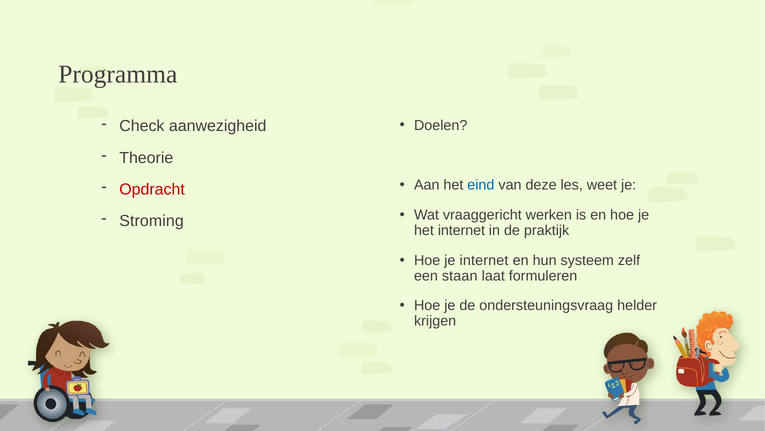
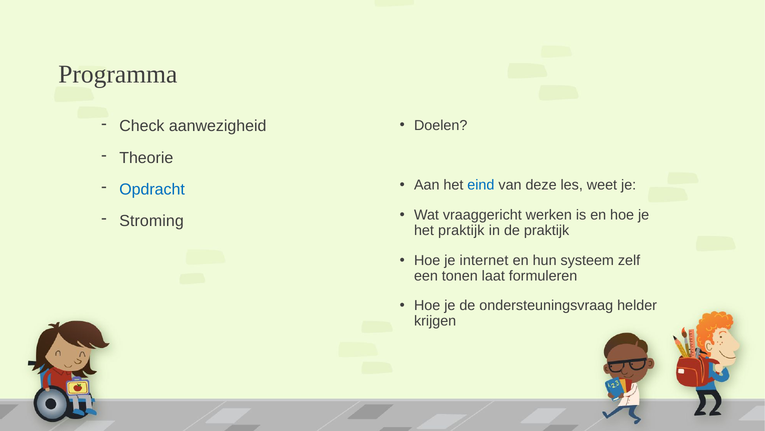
Opdracht colour: red -> blue
het internet: internet -> praktijk
staan: staan -> tonen
